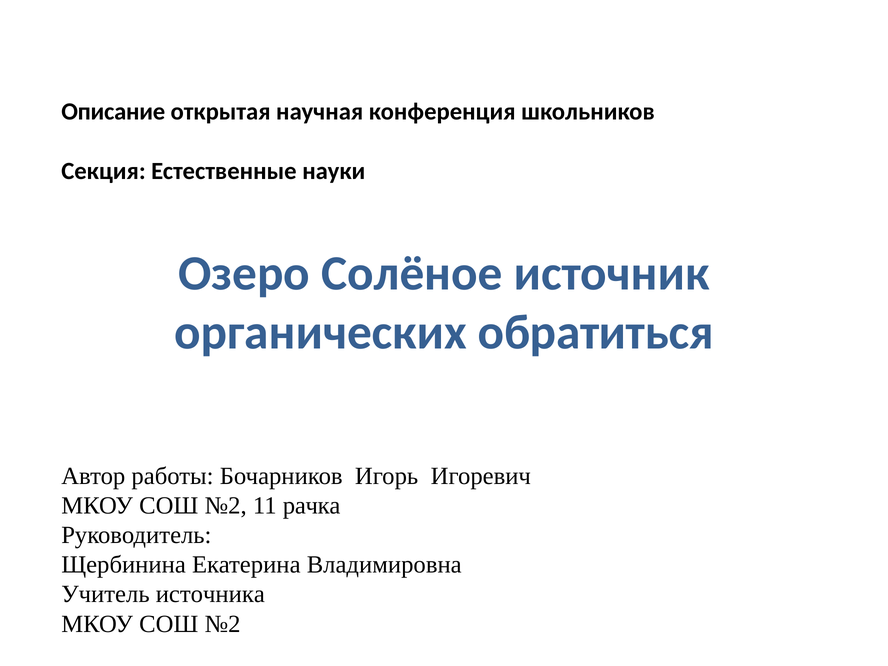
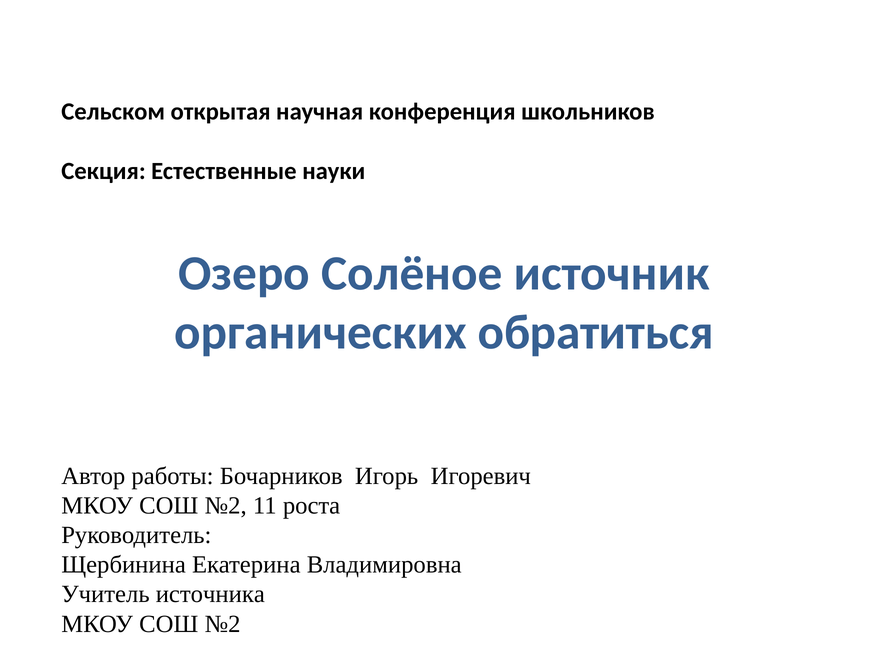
Описание: Описание -> Сельском
рачка: рачка -> роста
